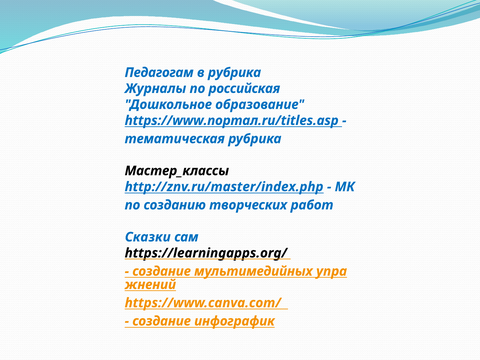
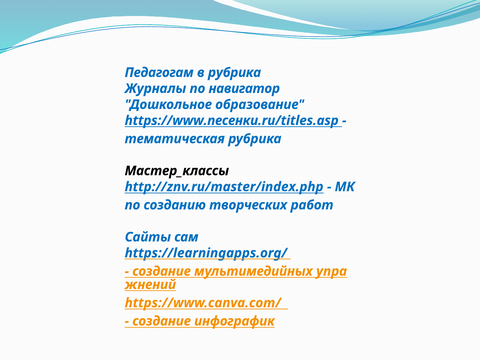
российская: российская -> навигатор
https://www.портал.ru/titles.asp: https://www.портал.ru/titles.asp -> https://www.песенки.ru/titles.asp
Сказки: Сказки -> Сайты
https://learningapps.org/ colour: black -> blue
